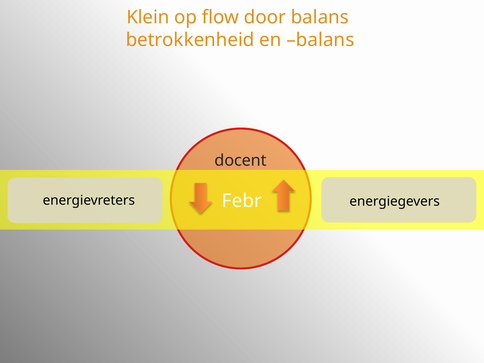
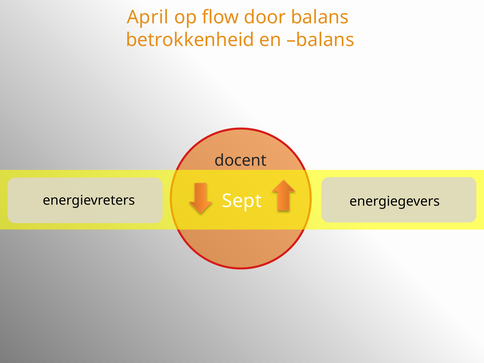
Klein: Klein -> April
Febr: Febr -> Sept
